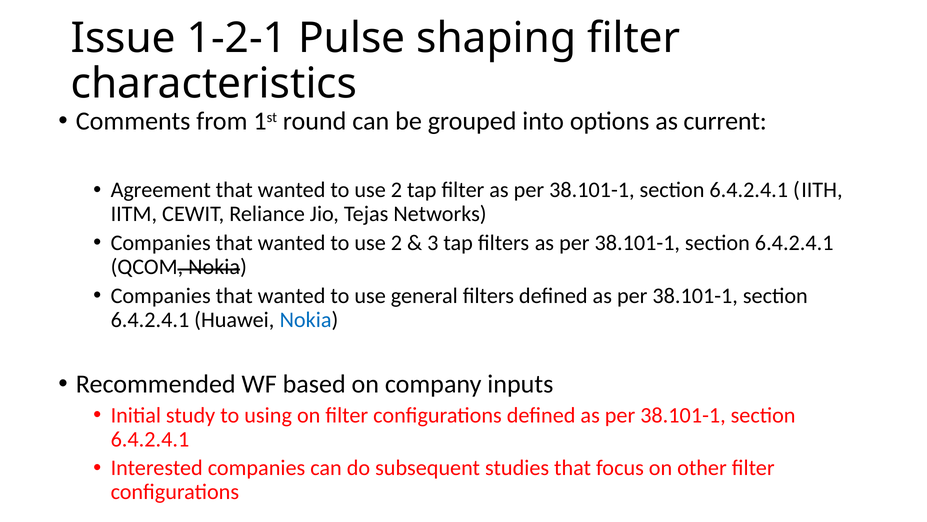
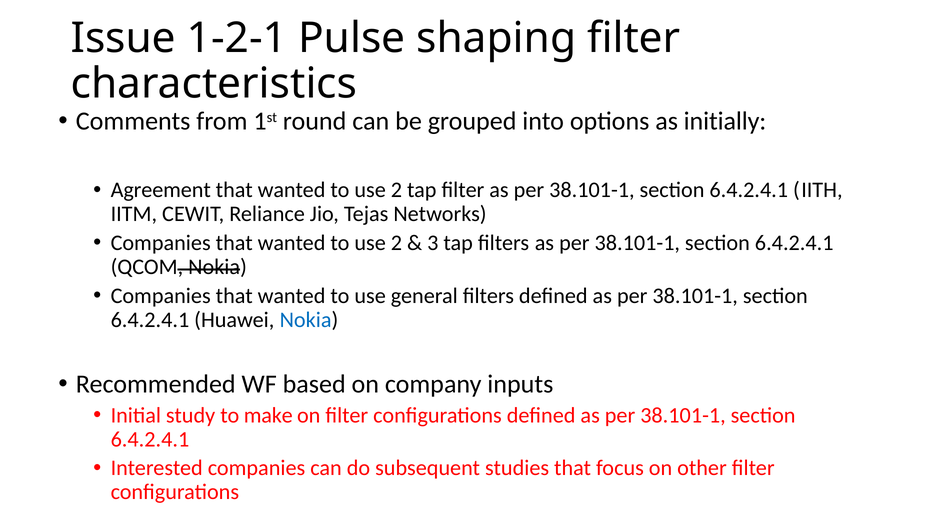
current: current -> initially
using: using -> make
